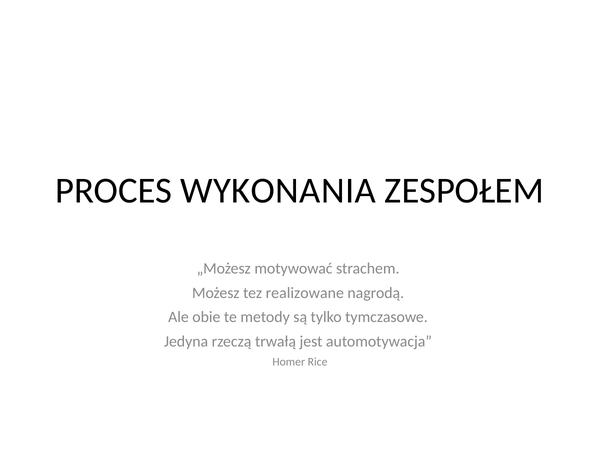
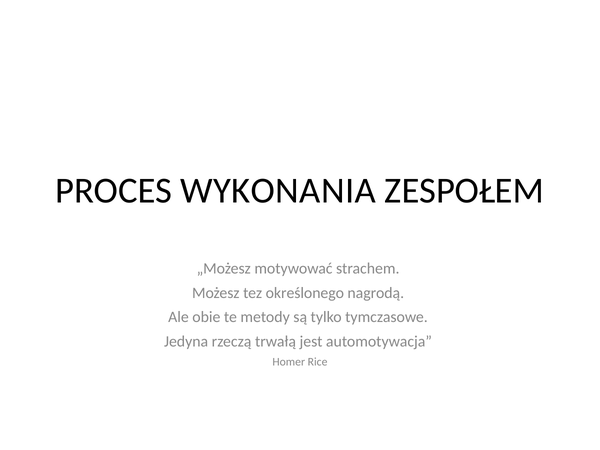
realizowane: realizowane -> określonego
